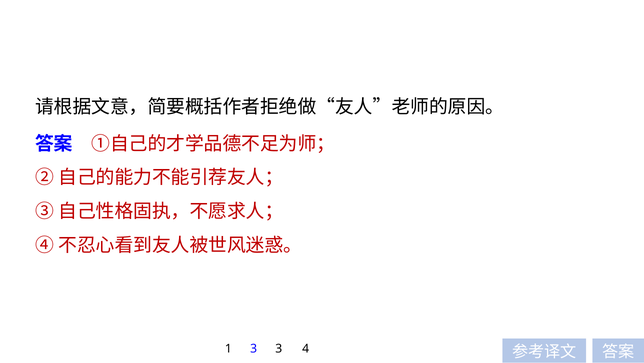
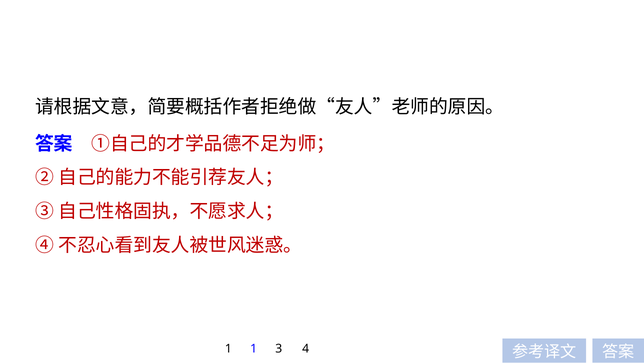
1 3: 3 -> 1
